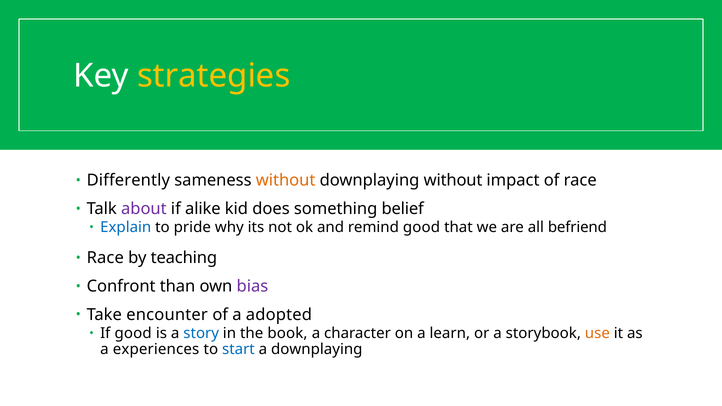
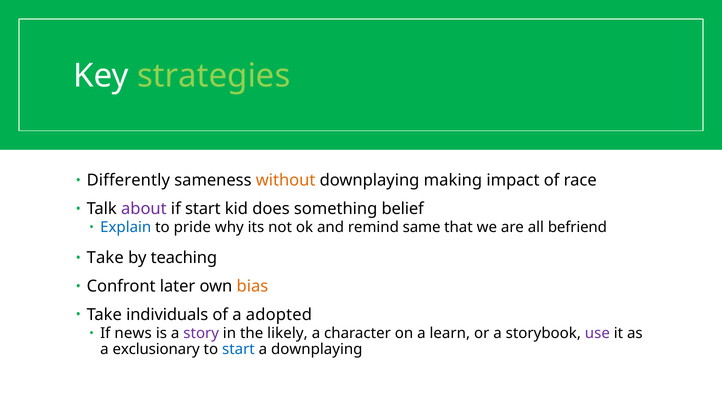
strategies colour: yellow -> light green
downplaying without: without -> making
if alike: alike -> start
remind good: good -> same
Race at (105, 258): Race -> Take
than: than -> later
bias colour: purple -> orange
encounter: encounter -> individuals
If good: good -> news
story colour: blue -> purple
book: book -> likely
use colour: orange -> purple
experiences: experiences -> exclusionary
